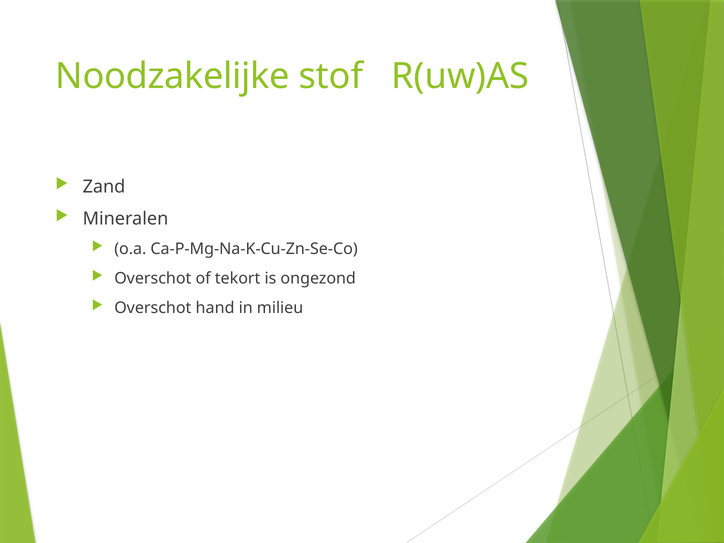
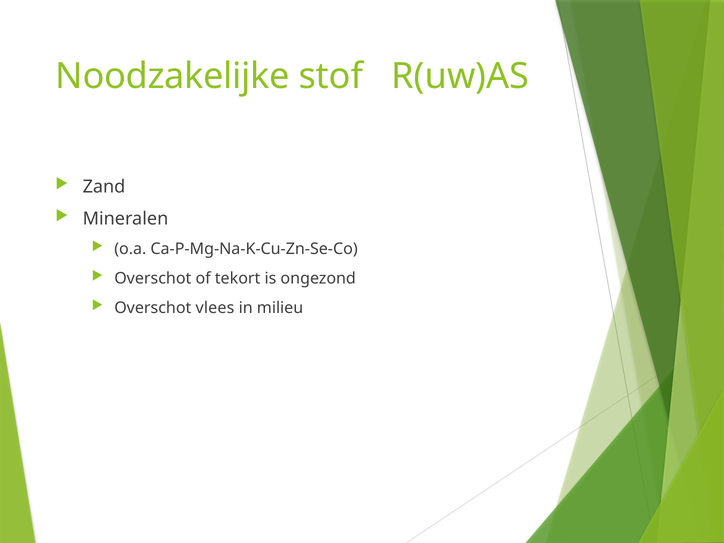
hand: hand -> vlees
